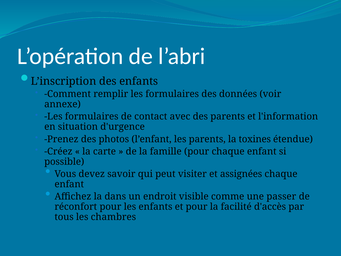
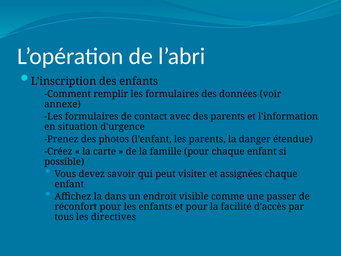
toxines: toxines -> danger
chambres: chambres -> directives
